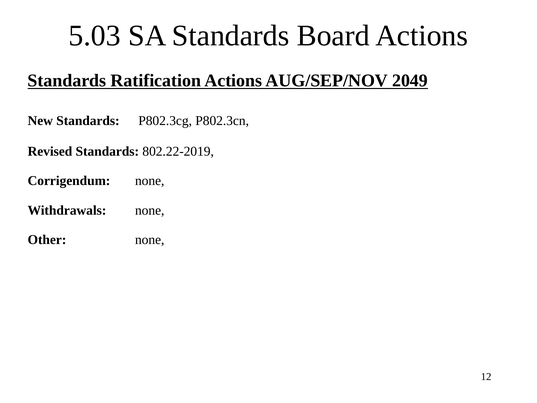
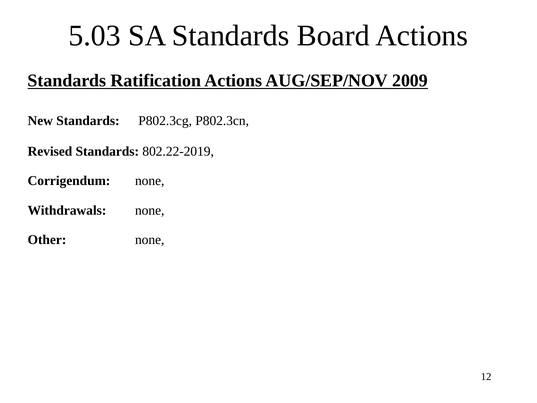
2049: 2049 -> 2009
